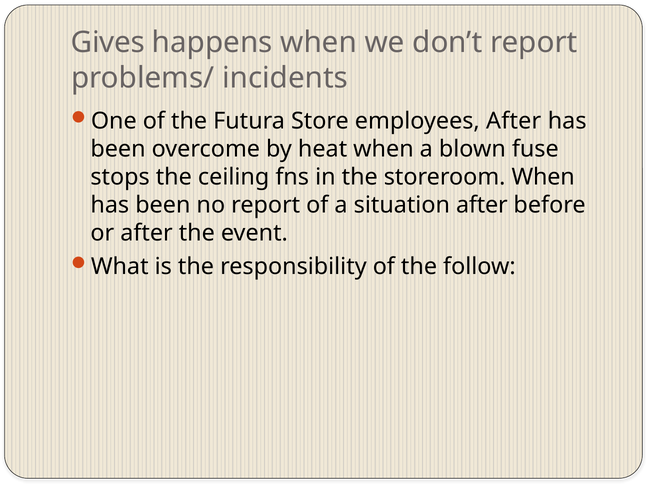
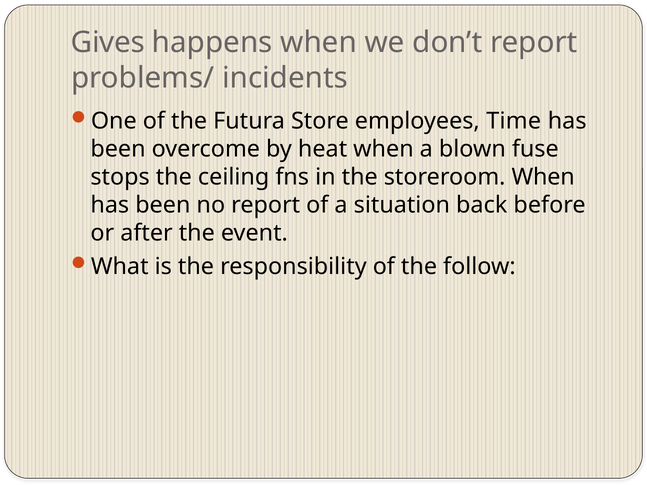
employees After: After -> Time
situation after: after -> back
